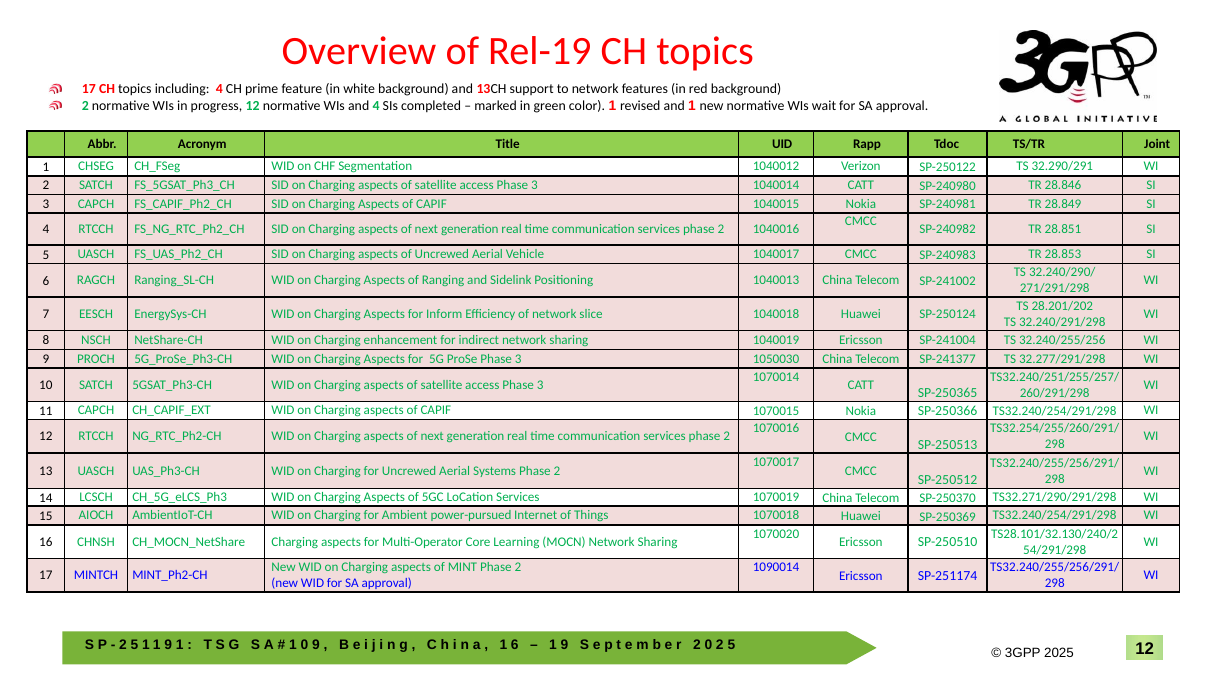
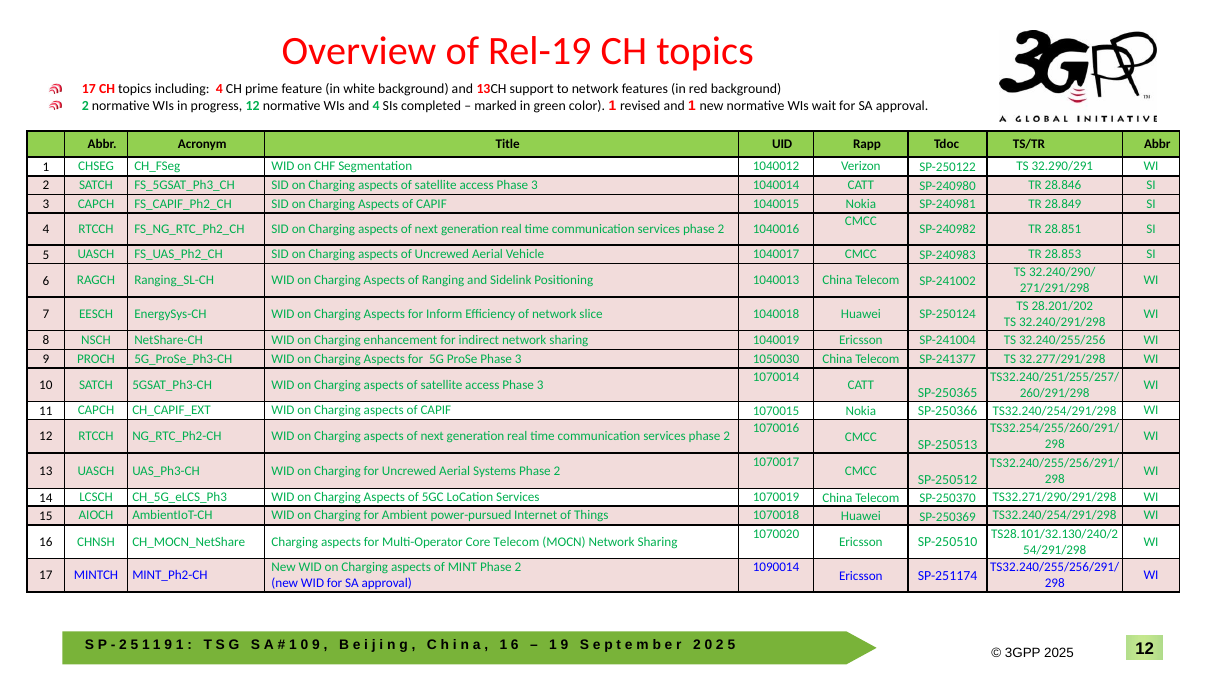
TS/TR Joint: Joint -> Abbr
Core Learning: Learning -> Telecom
